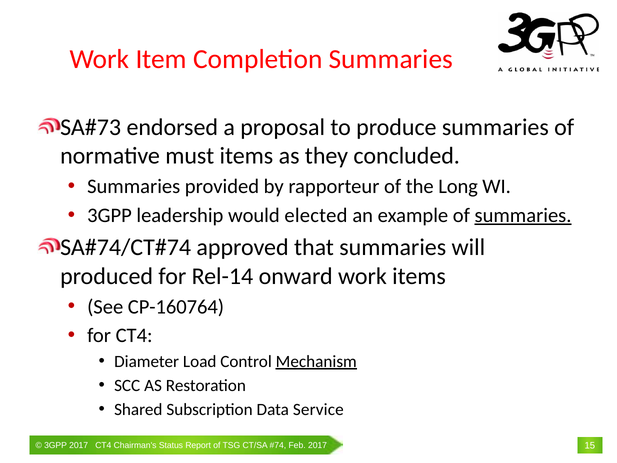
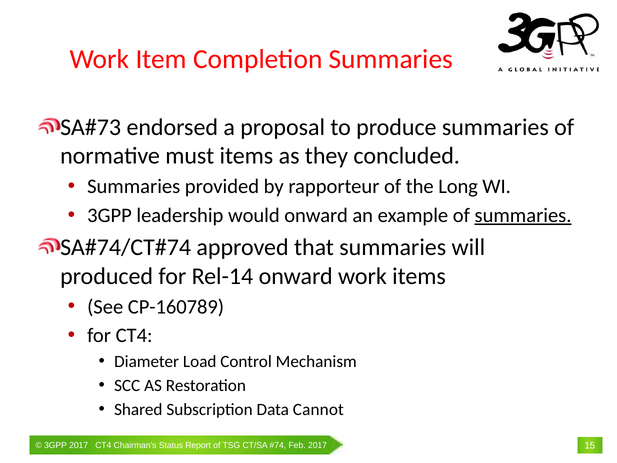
would elected: elected -> onward
CP-160764: CP-160764 -> CP-160789
Mechanism underline: present -> none
Service: Service -> Cannot
